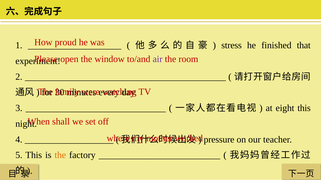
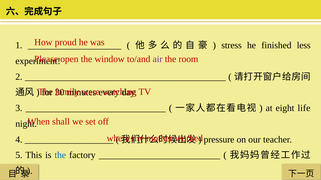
that: that -> less
eight this: this -> life
the at (60, 156) colour: orange -> blue
